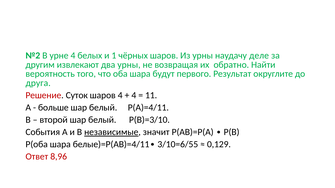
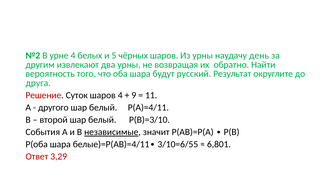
1: 1 -> 5
деле: деле -> день
первого: первого -> русский
4 at (134, 95): 4 -> 9
больше: больше -> другого
0,129: 0,129 -> 6,801
8,96: 8,96 -> 3,29
